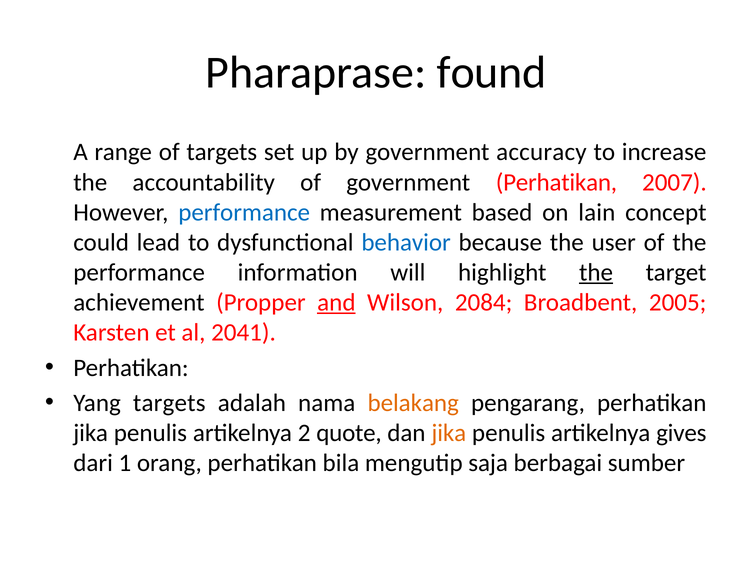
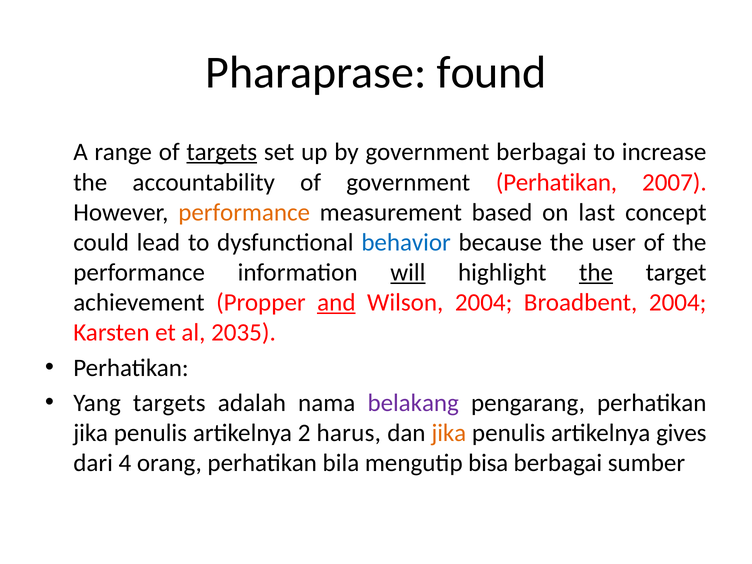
targets at (222, 152) underline: none -> present
government accuracy: accuracy -> berbagai
performance at (244, 212) colour: blue -> orange
lain: lain -> last
will underline: none -> present
Wilson 2084: 2084 -> 2004
Broadbent 2005: 2005 -> 2004
2041: 2041 -> 2035
belakang colour: orange -> purple
quote: quote -> harus
1: 1 -> 4
saja: saja -> bisa
